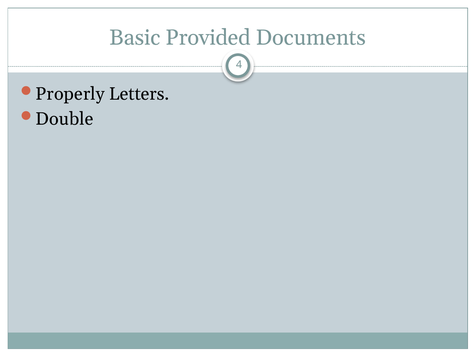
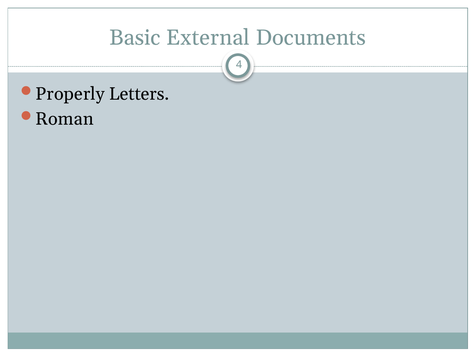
Provided: Provided -> External
Double: Double -> Roman
